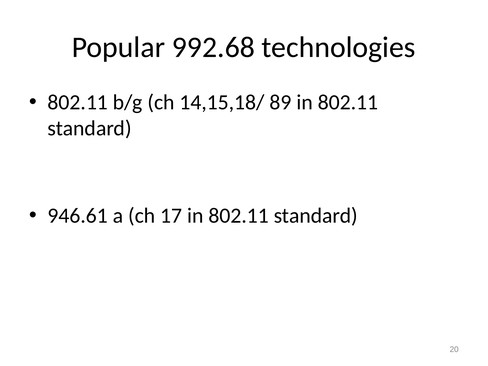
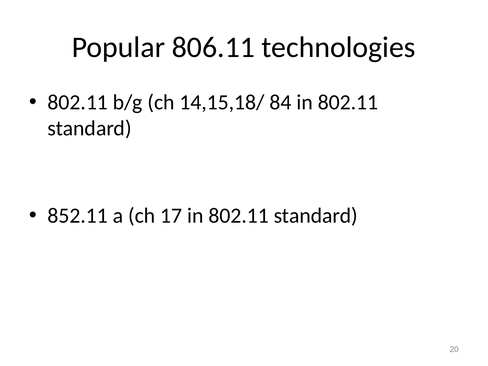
992.68: 992.68 -> 806.11
89: 89 -> 84
946.61: 946.61 -> 852.11
